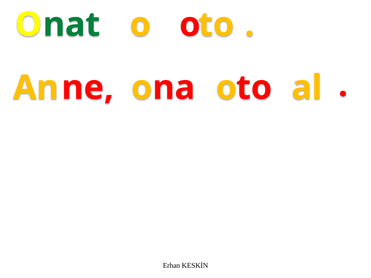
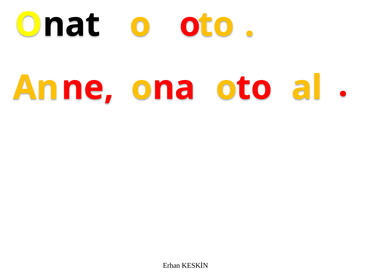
nat colour: green -> black
